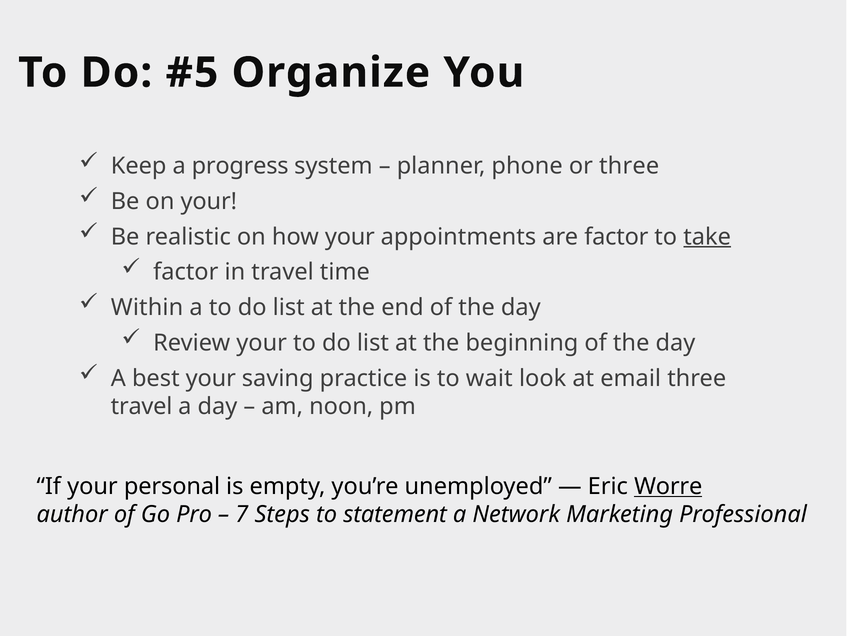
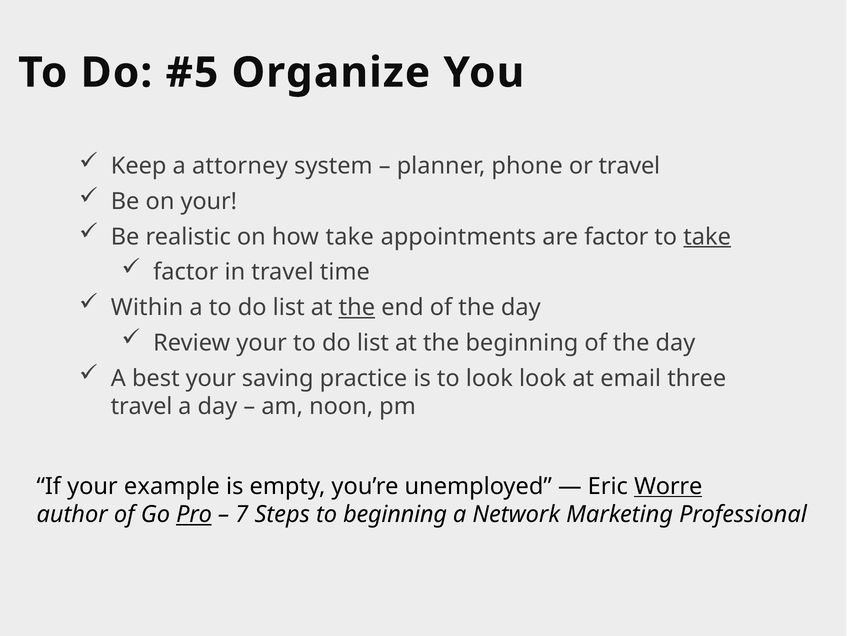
progress: progress -> attorney
or three: three -> travel
how your: your -> take
the at (357, 308) underline: none -> present
to wait: wait -> look
personal: personal -> example
Pro underline: none -> present
to statement: statement -> beginning
